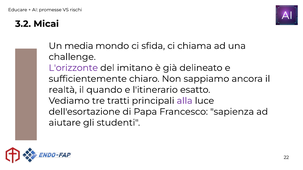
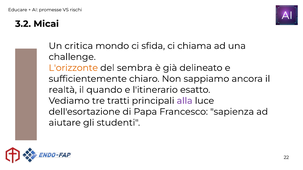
media: media -> critica
L'orizzonte colour: purple -> orange
imitano: imitano -> sembra
